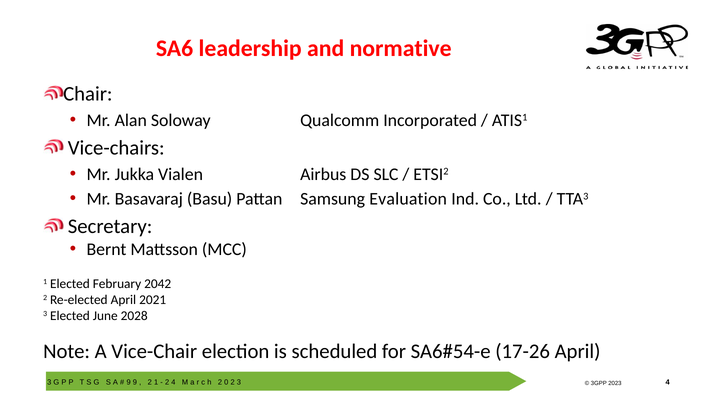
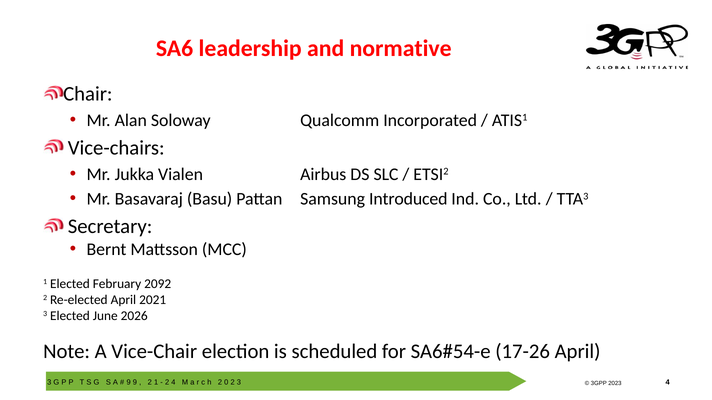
Evaluation: Evaluation -> Introduced
2042: 2042 -> 2092
2028: 2028 -> 2026
